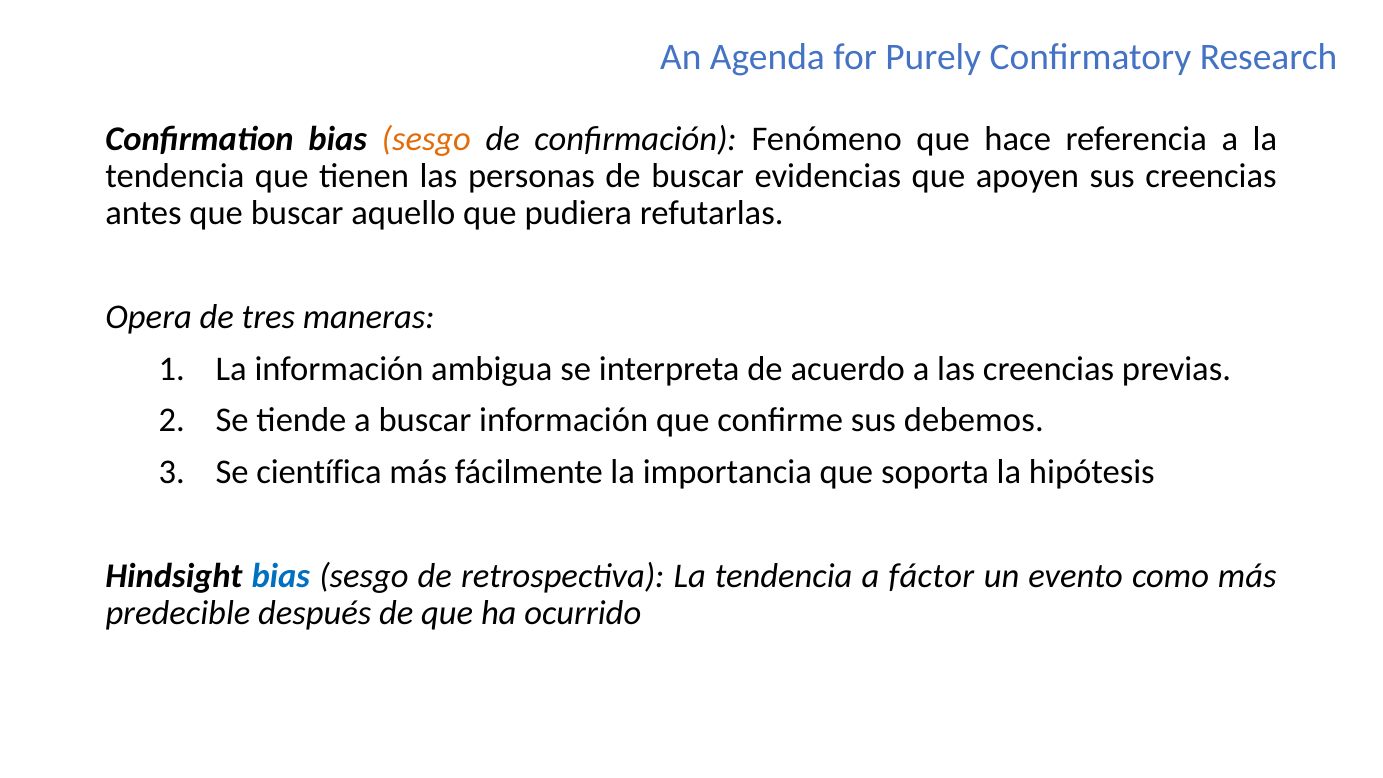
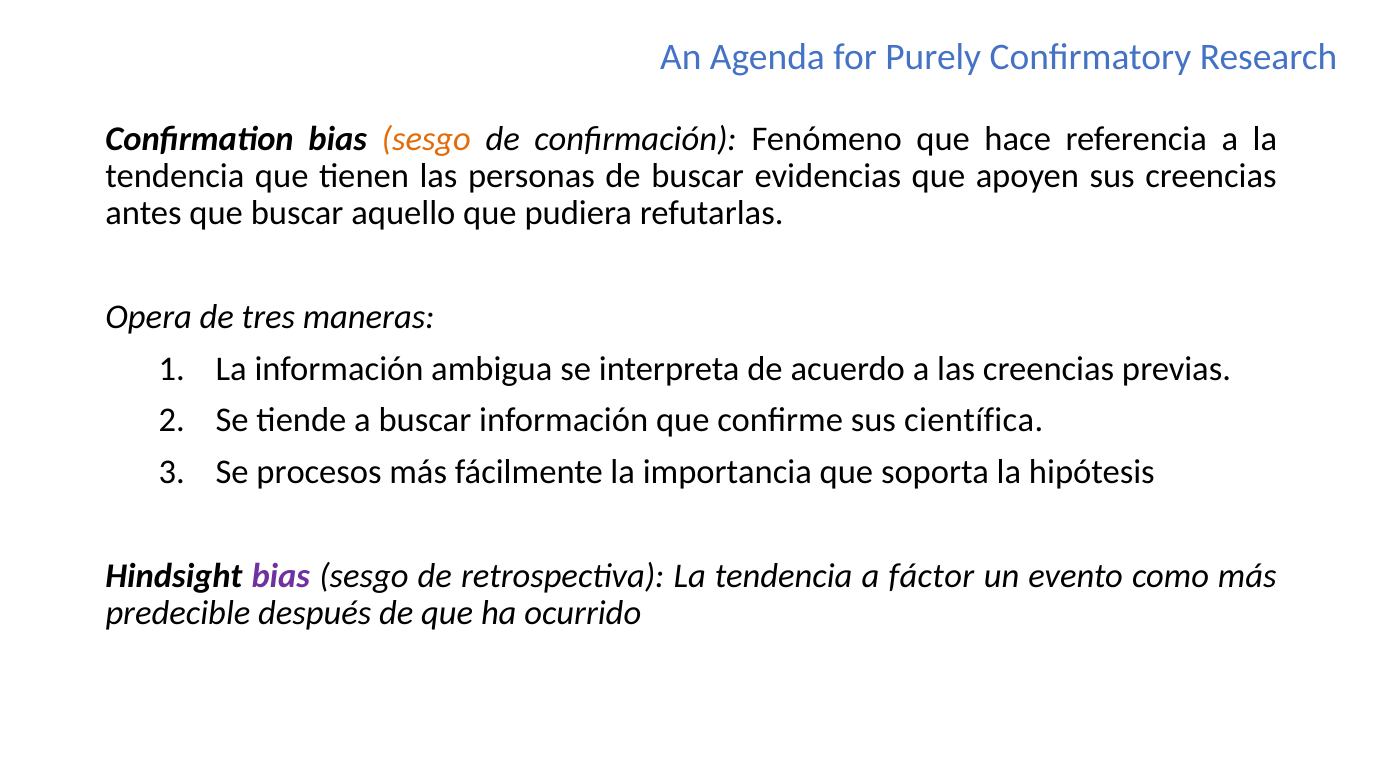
debemos: debemos -> científica
científica: científica -> procesos
bias at (281, 576) colour: blue -> purple
